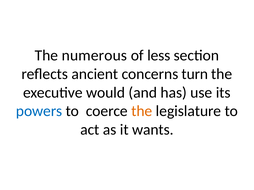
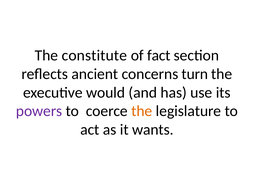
numerous: numerous -> constitute
less: less -> fact
powers colour: blue -> purple
